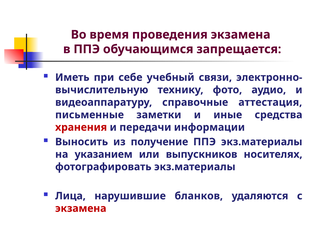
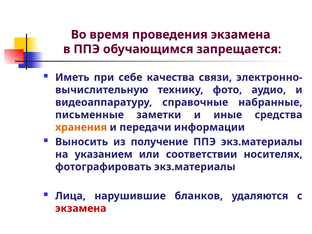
учебный: учебный -> качества
аттестация: аттестация -> набранные
хранения colour: red -> orange
выпускников: выпускников -> соответствии
